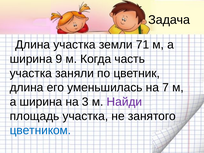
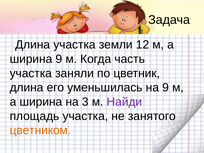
71: 71 -> 12
на 7: 7 -> 9
цветником colour: blue -> orange
